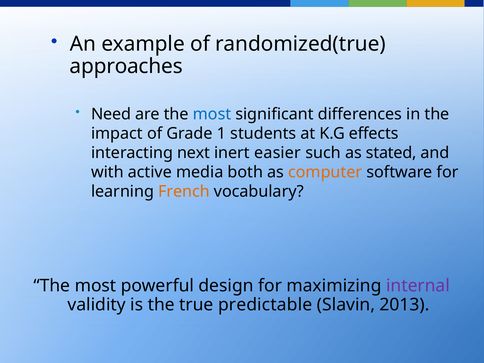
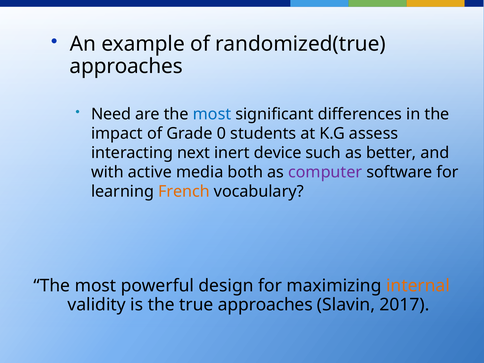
1: 1 -> 0
effects: effects -> assess
easier: easier -> device
stated: stated -> better
computer colour: orange -> purple
internal colour: purple -> orange
true predictable: predictable -> approaches
2013: 2013 -> 2017
